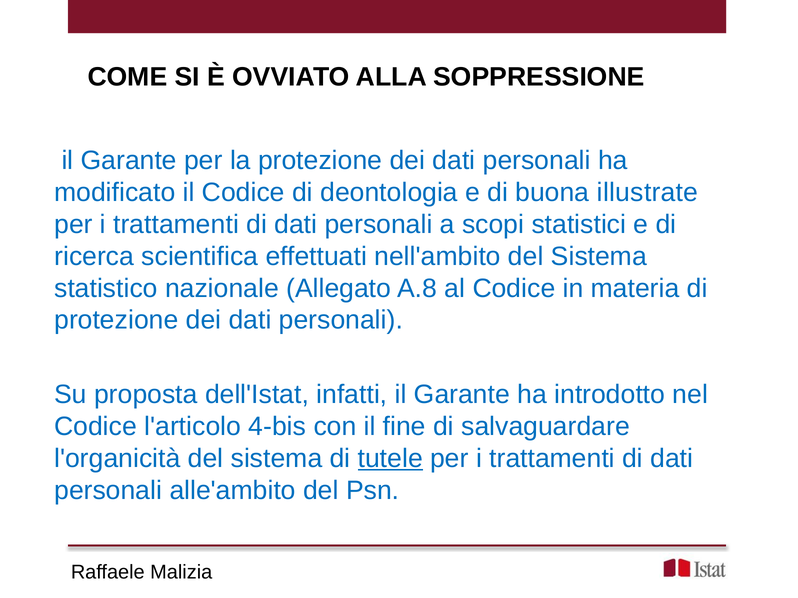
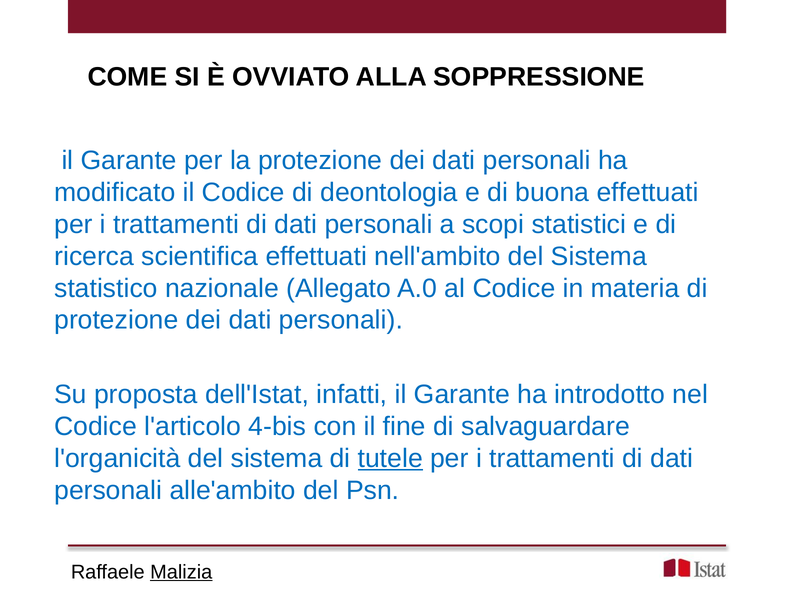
buona illustrate: illustrate -> effettuati
A.8: A.8 -> A.0
Malizia underline: none -> present
